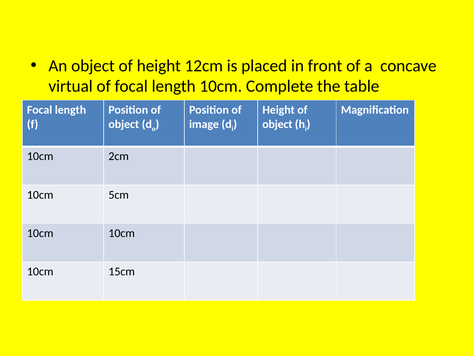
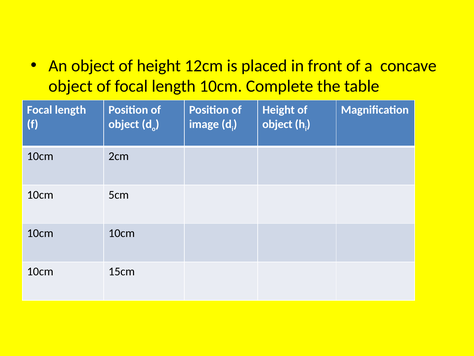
virtual at (71, 86): virtual -> object
